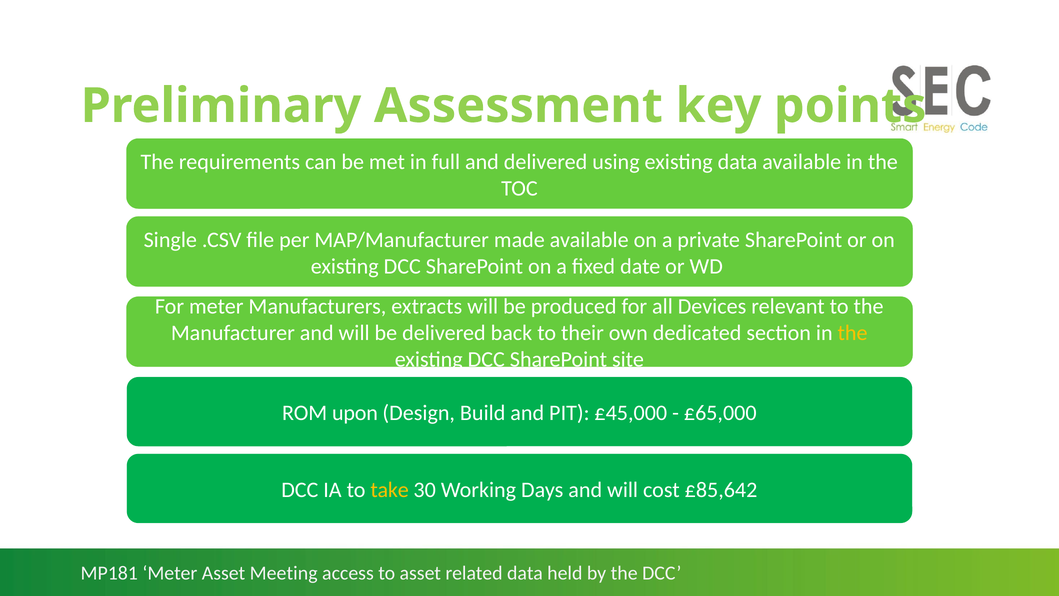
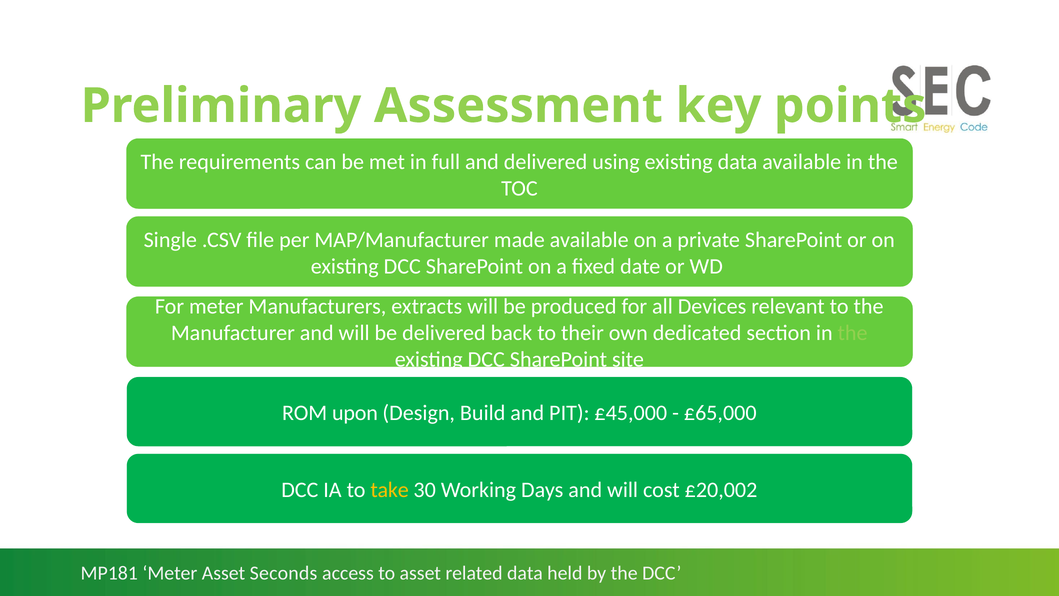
the at (853, 333) colour: yellow -> light green
£85,642: £85,642 -> £20,002
Meeting: Meeting -> Seconds
